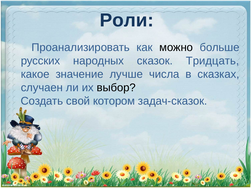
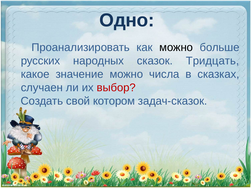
Роли: Роли -> Одно
значение лучше: лучше -> можно
выбор colour: black -> red
